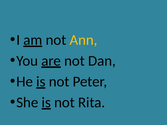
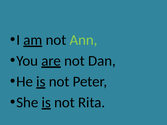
Ann colour: yellow -> light green
